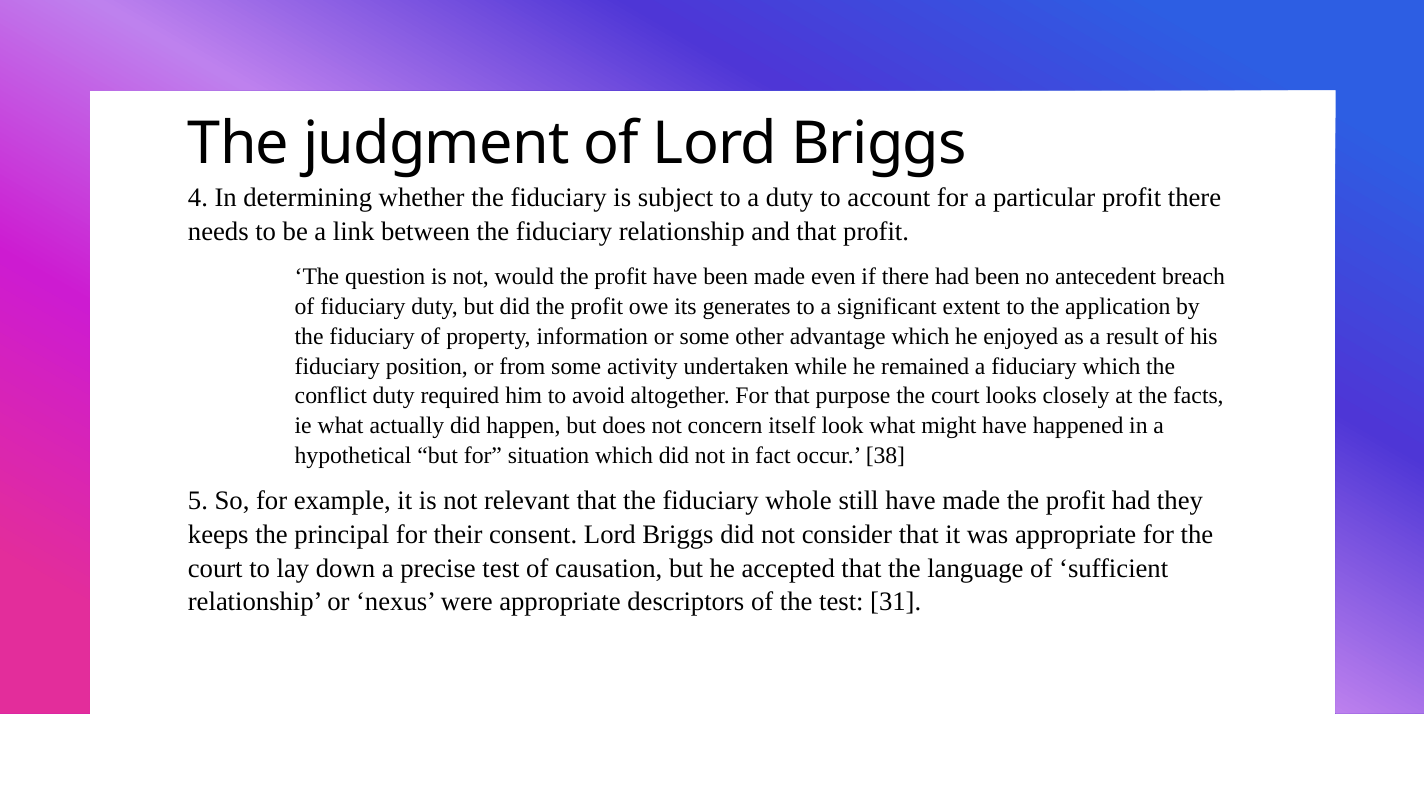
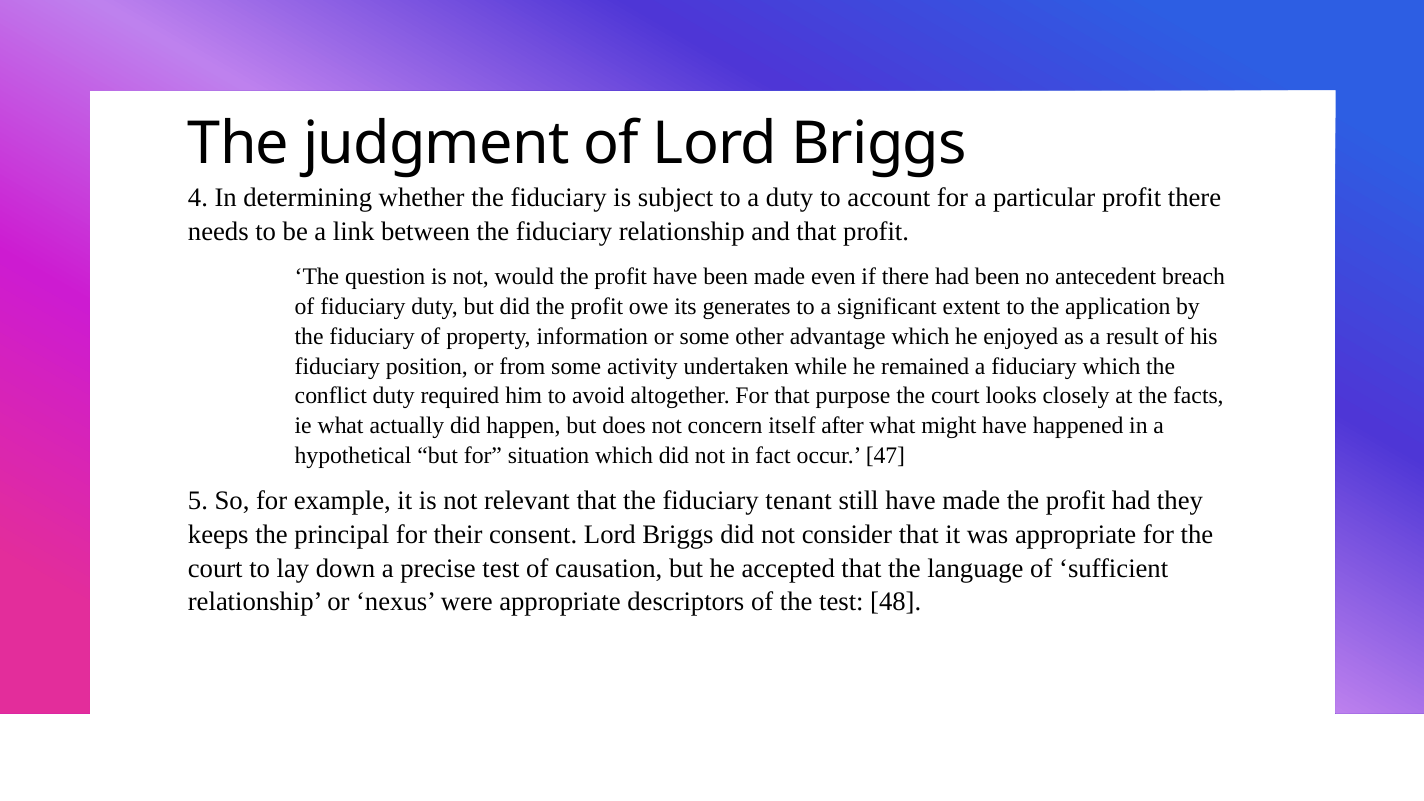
look: look -> after
38: 38 -> 47
whole: whole -> tenant
31: 31 -> 48
